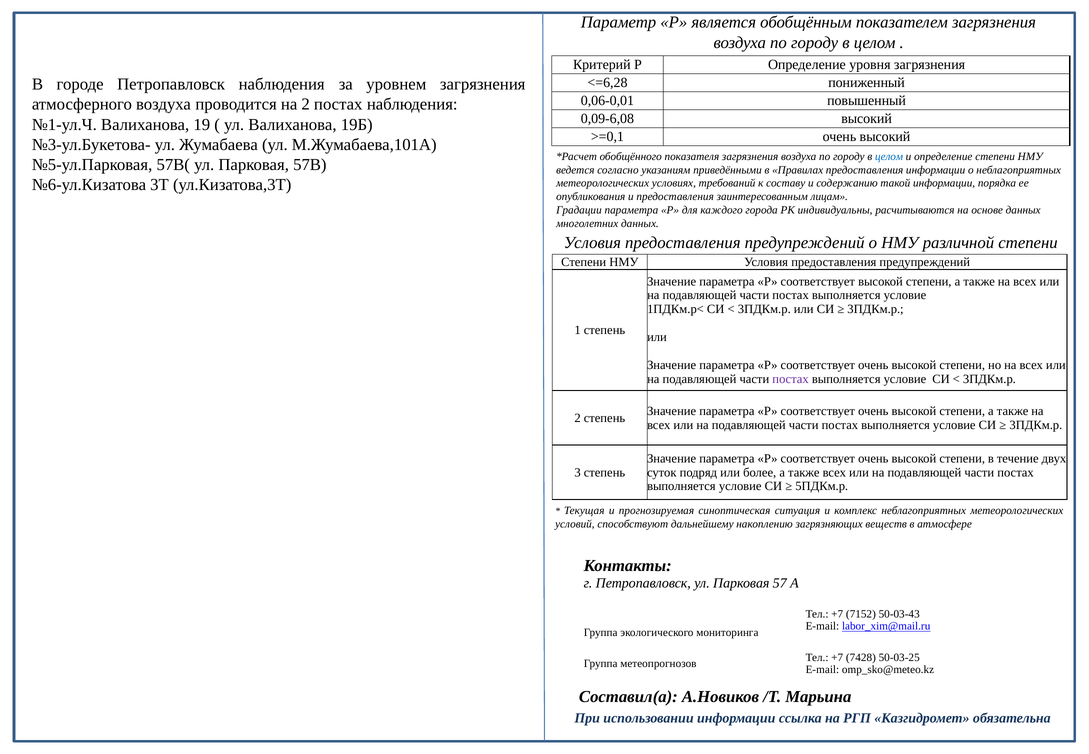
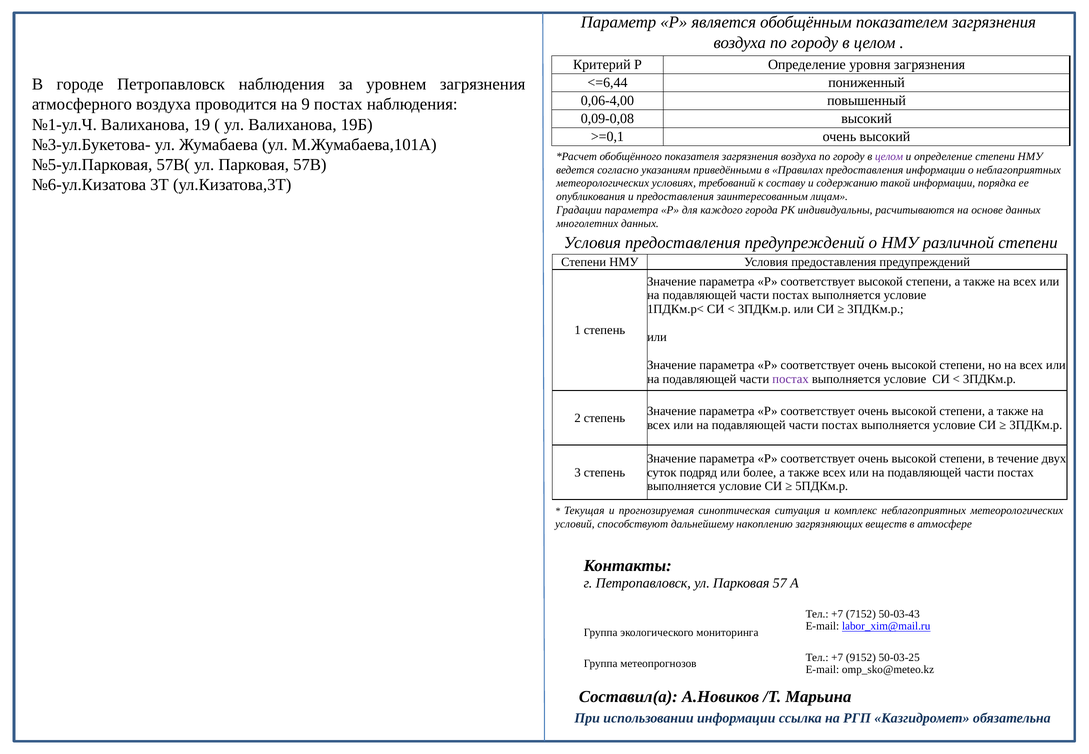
<=6,28: <=6,28 -> <=6,44
0,06-0,01: 0,06-0,01 -> 0,06-4,00
на 2: 2 -> 9
0,09-6,08: 0,09-6,08 -> 0,09-0,08
целом at (889, 156) colour: blue -> purple
7428: 7428 -> 9152
